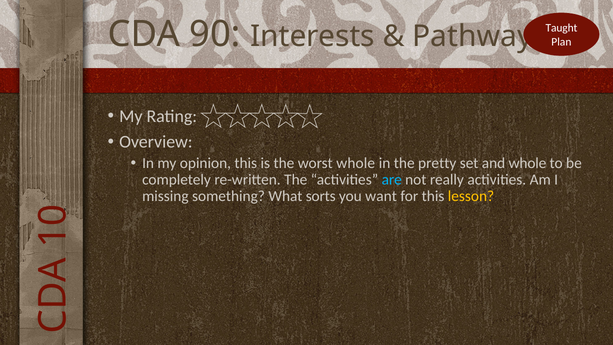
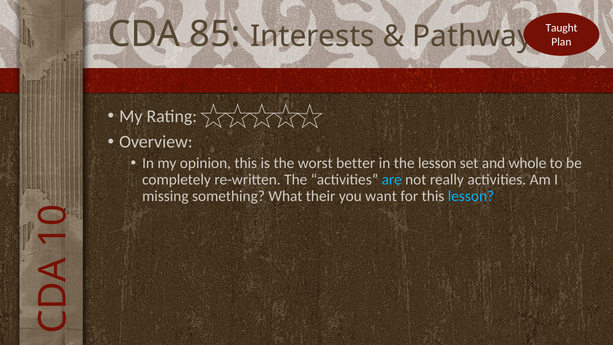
90: 90 -> 85
worst whole: whole -> better
the pretty: pretty -> lesson
sorts: sorts -> their
lesson at (471, 196) colour: yellow -> light blue
